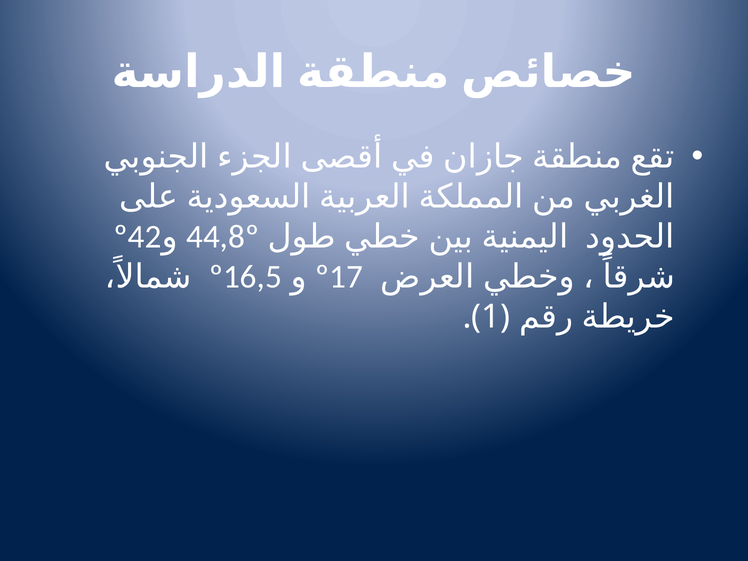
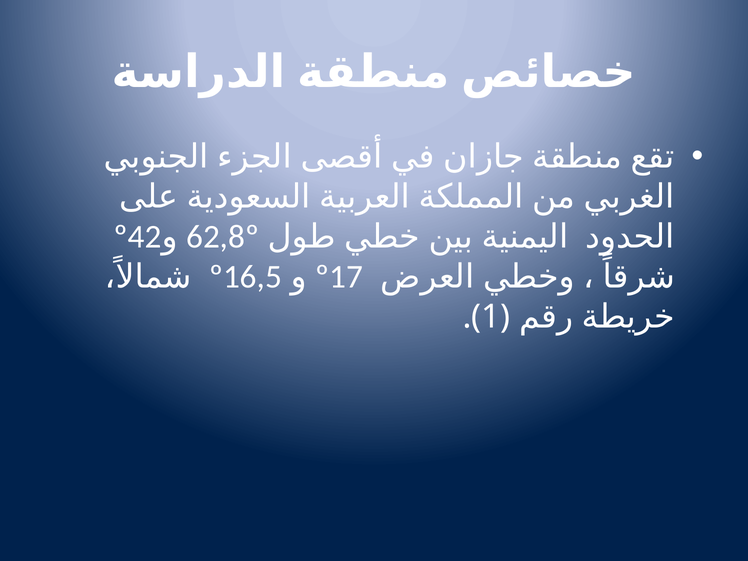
44,8º: 44,8º -> 62,8º
